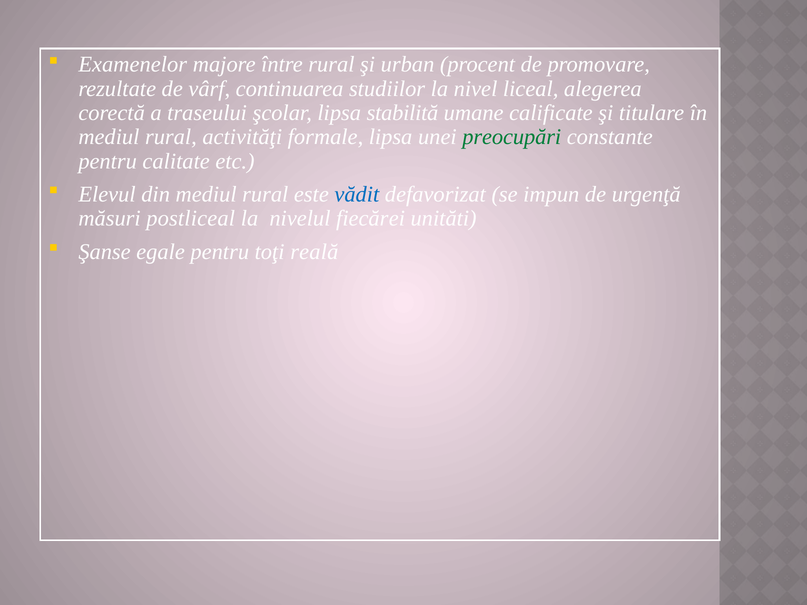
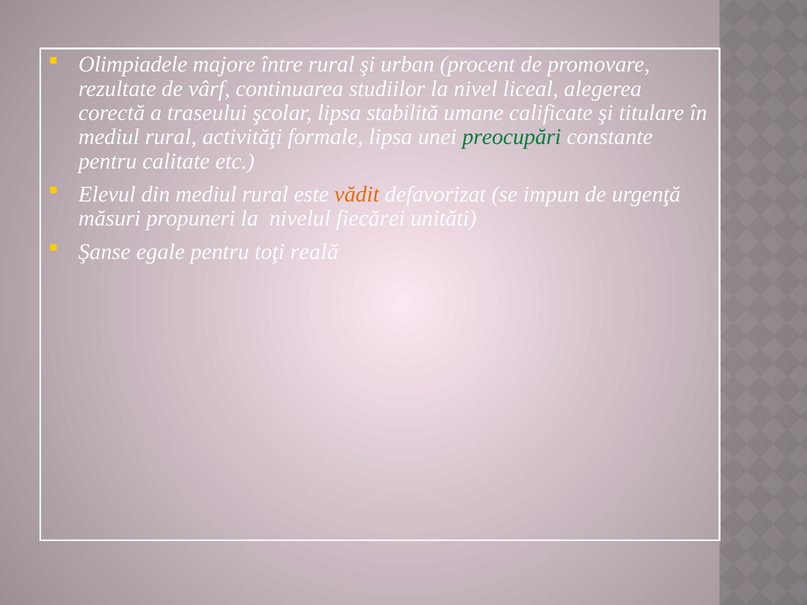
Examenelor: Examenelor -> Olimpiadele
vădit colour: blue -> orange
postliceal: postliceal -> propuneri
